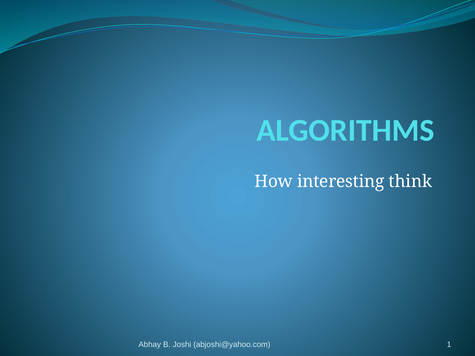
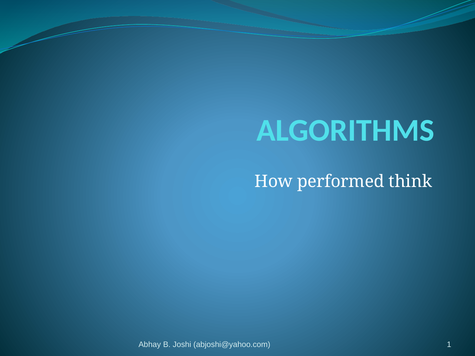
interesting: interesting -> performed
